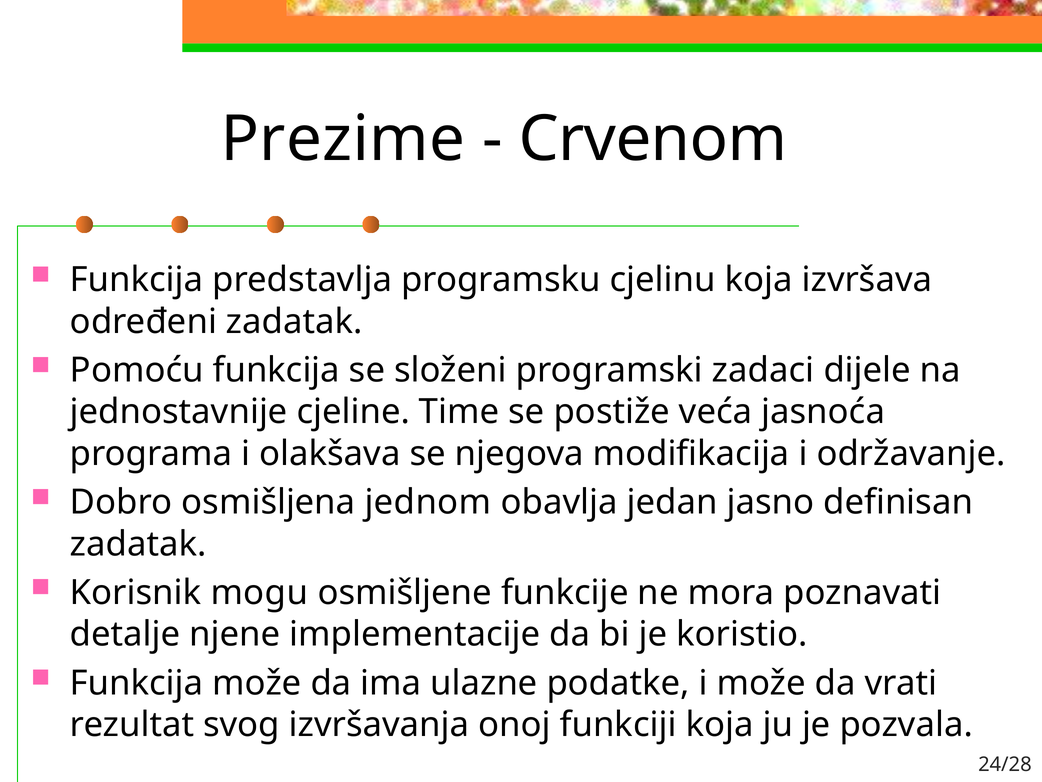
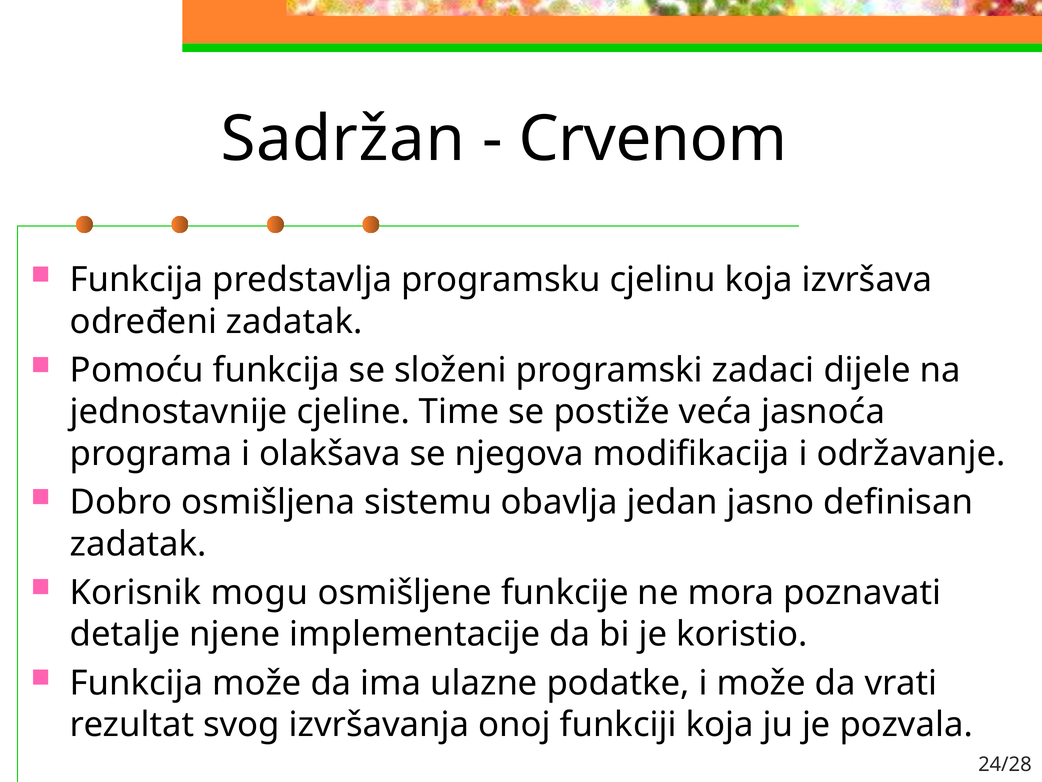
Prezime: Prezime -> Sadržan
jednom: jednom -> sistemu
